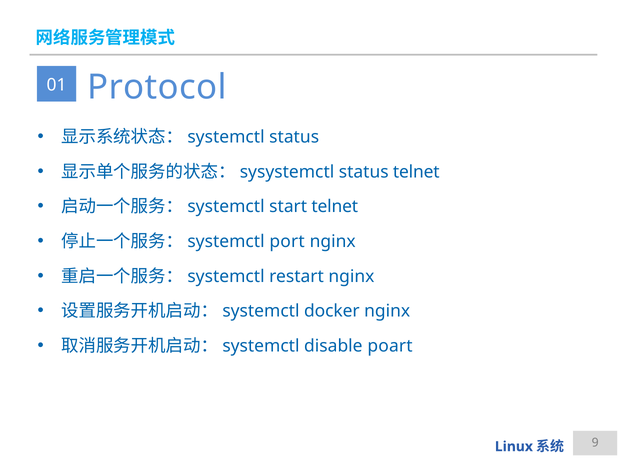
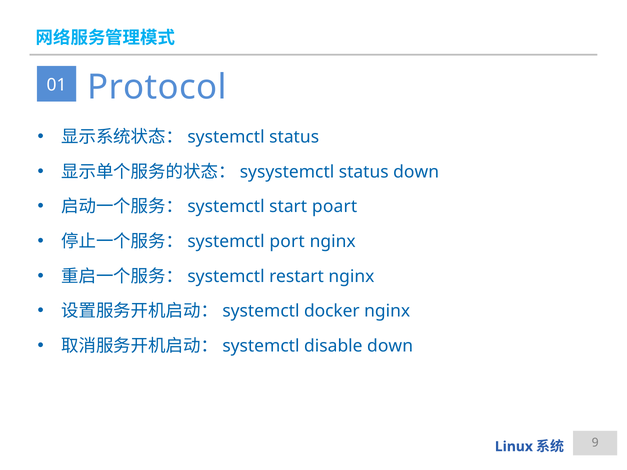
status telnet: telnet -> down
start telnet: telnet -> poart
disable poart: poart -> down
